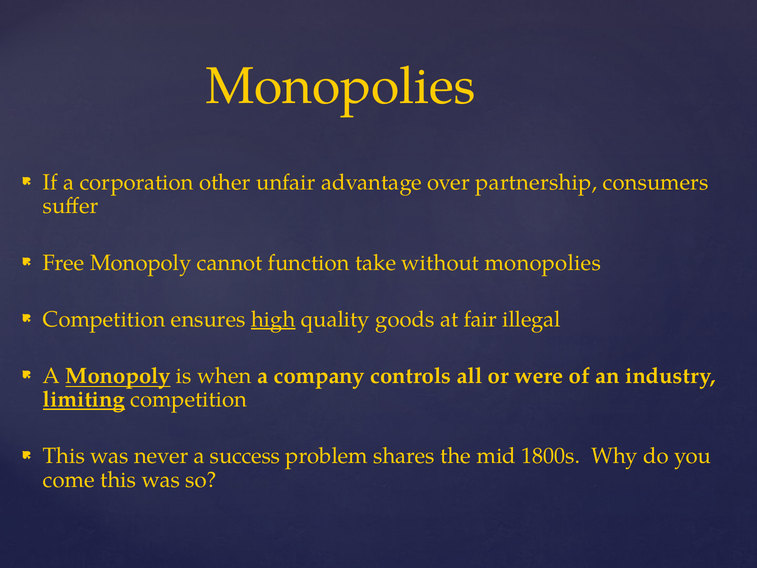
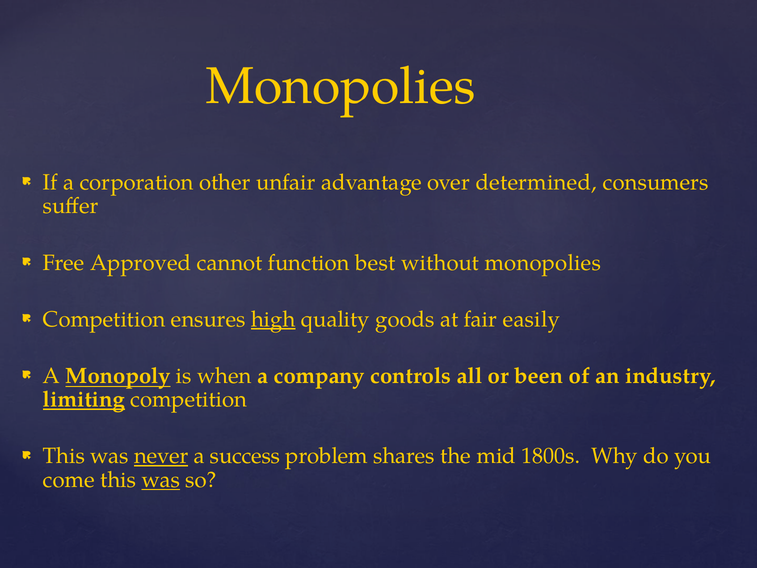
partnership: partnership -> determined
Free Monopoly: Monopoly -> Approved
take: take -> best
illegal: illegal -> easily
were: were -> been
never underline: none -> present
was at (161, 480) underline: none -> present
